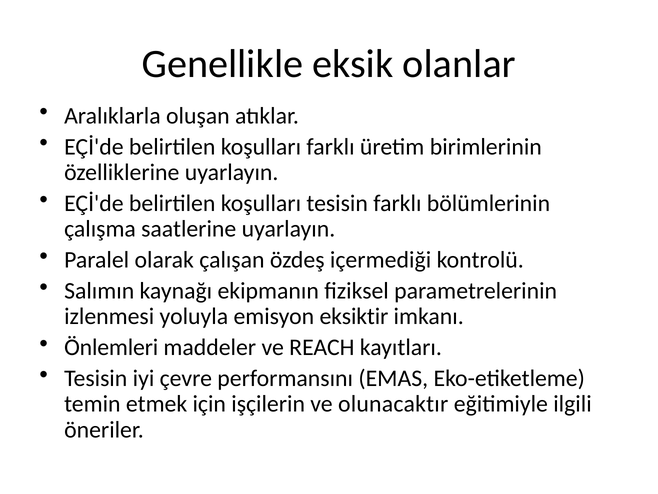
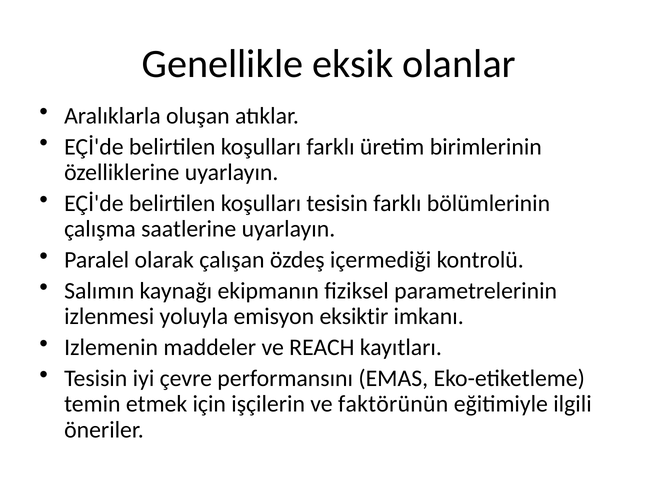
Önlemleri: Önlemleri -> Izlemenin
olunacaktır: olunacaktır -> faktörünün
